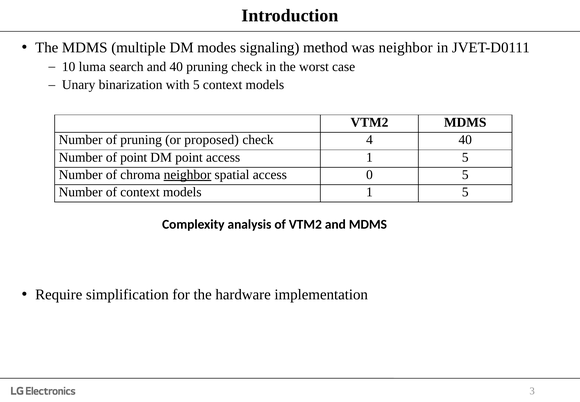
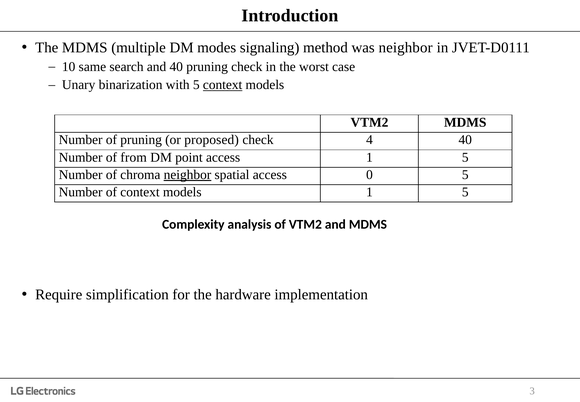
luma: luma -> same
context at (223, 85) underline: none -> present
of point: point -> from
